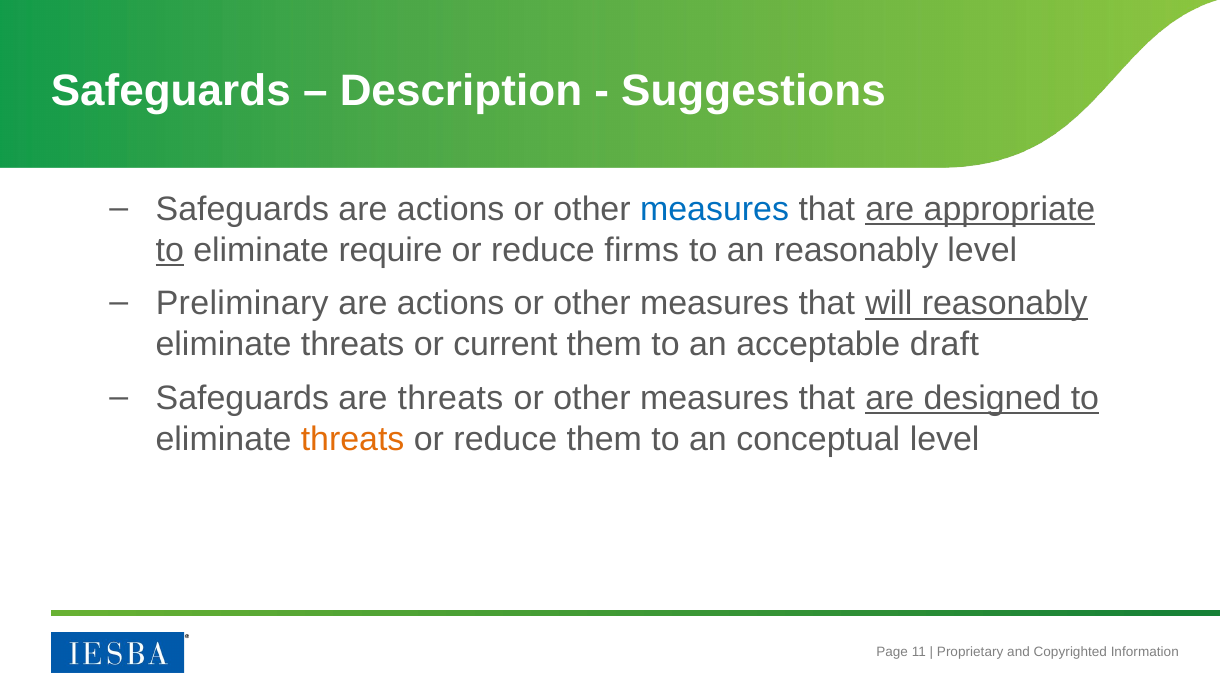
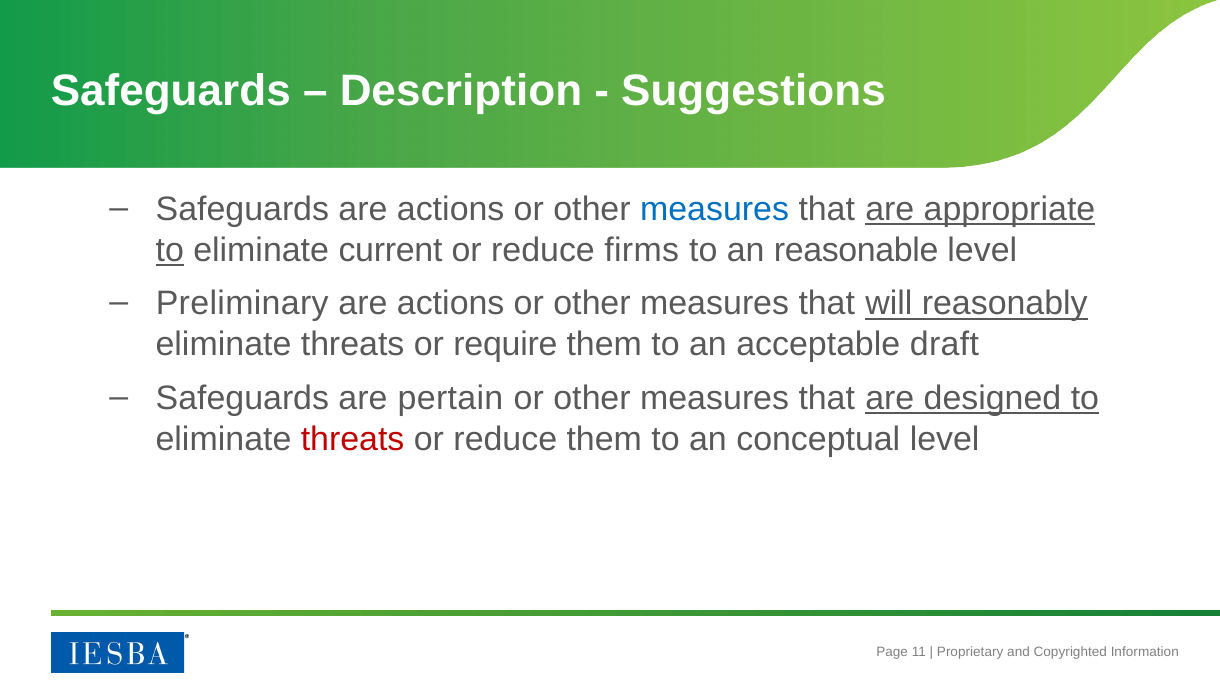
require: require -> current
an reasonably: reasonably -> reasonable
current: current -> require
are threats: threats -> pertain
threats at (353, 439) colour: orange -> red
